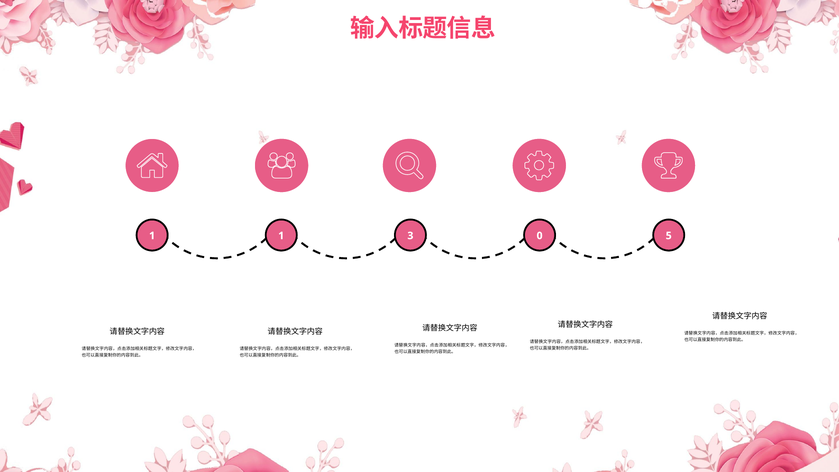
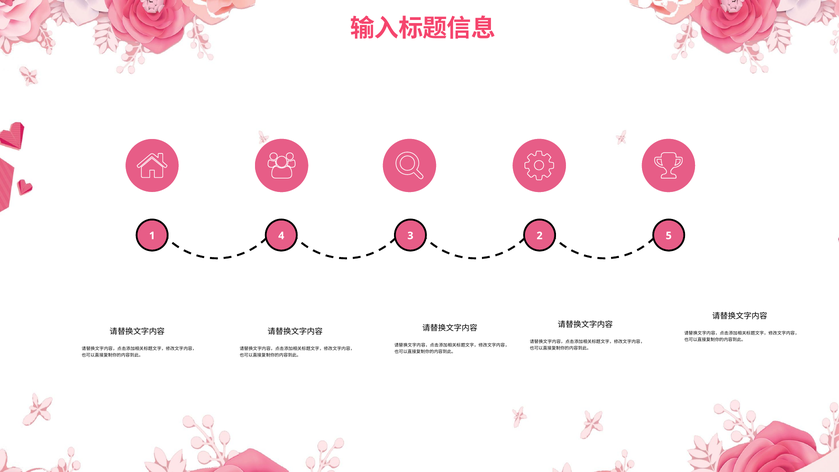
1 1: 1 -> 4
0: 0 -> 2
